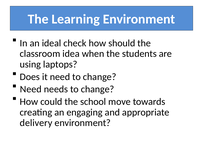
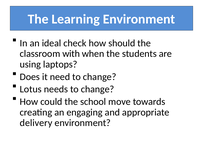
idea: idea -> with
Need at (31, 89): Need -> Lotus
